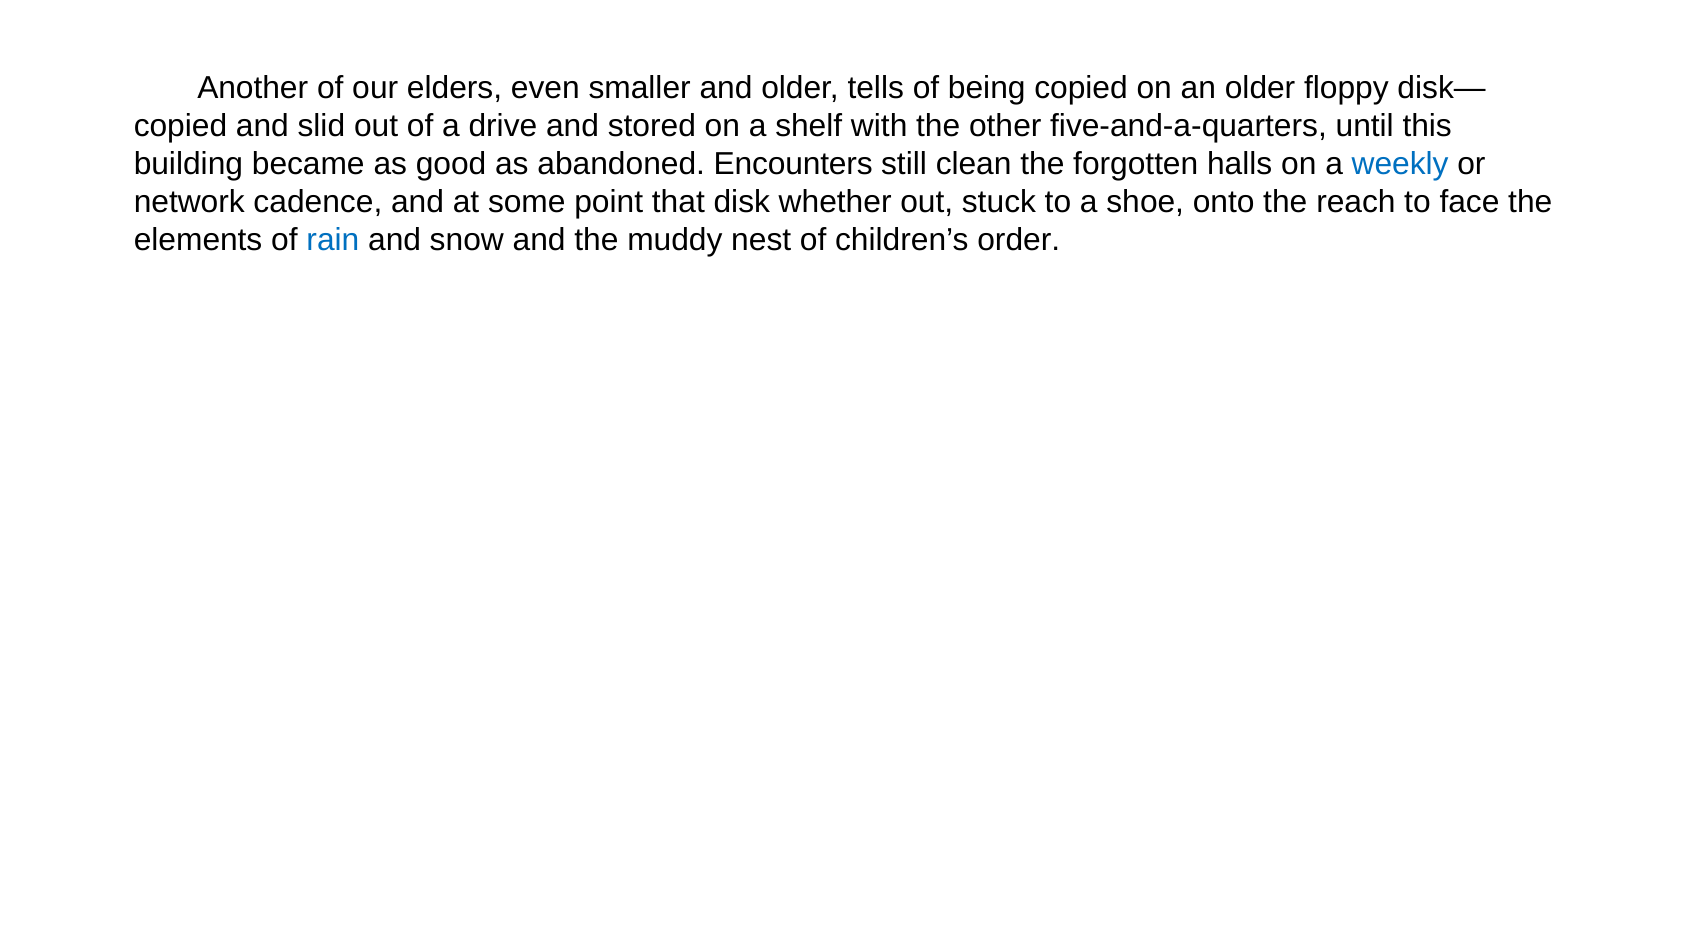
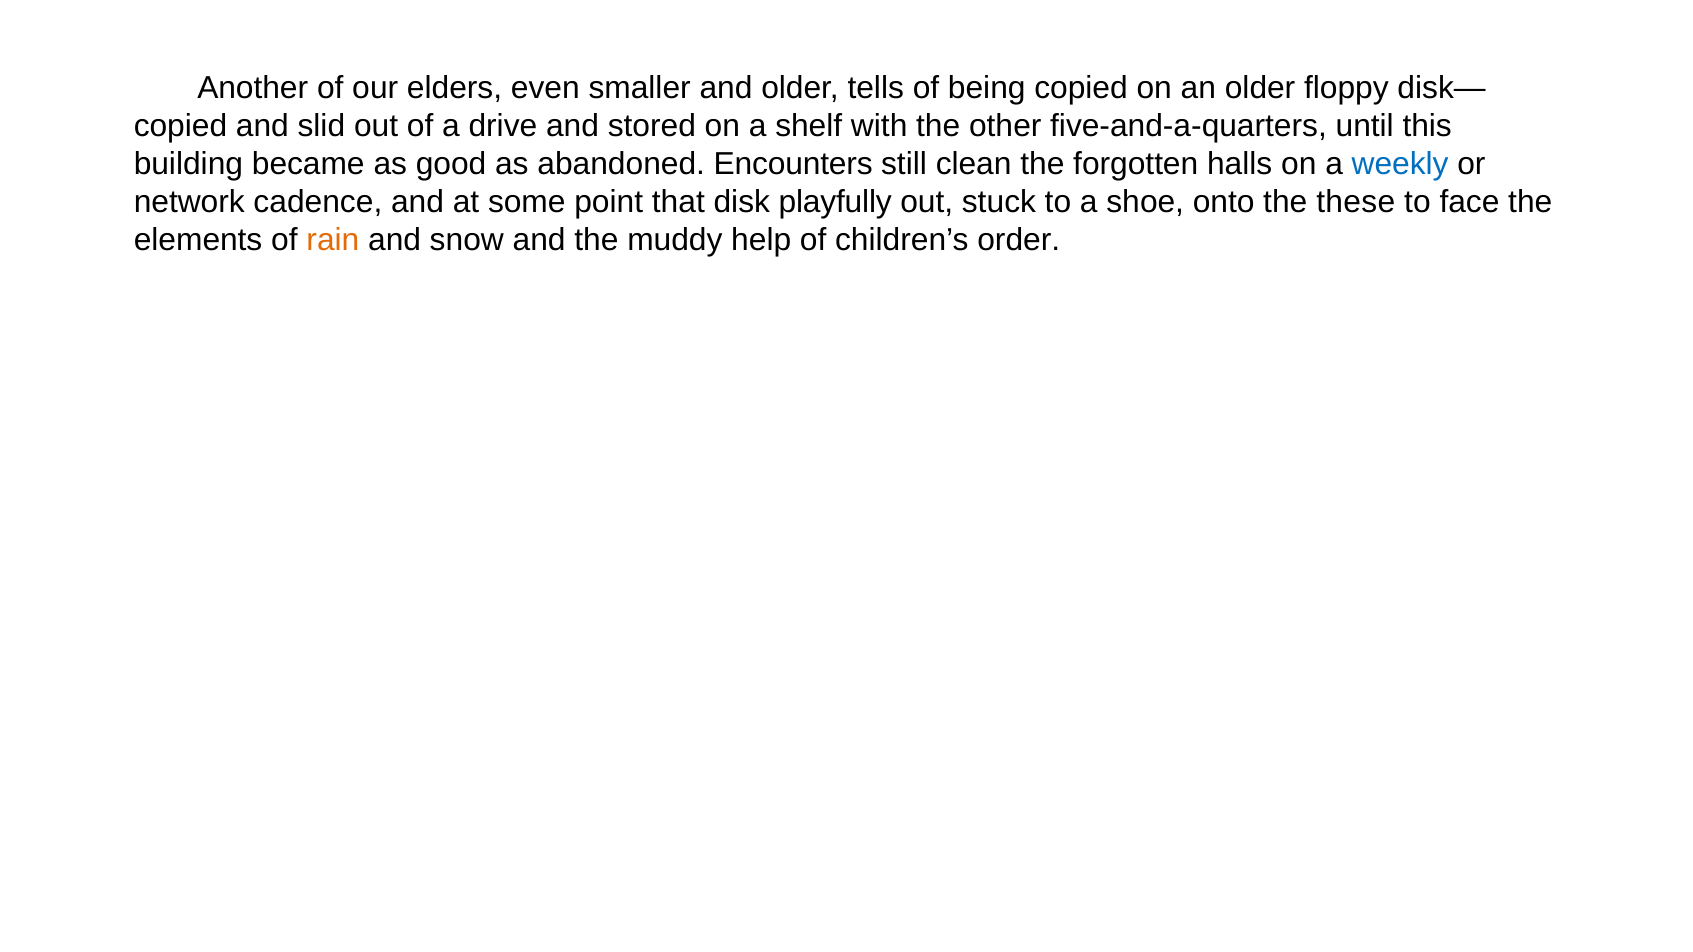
whether: whether -> playfully
reach: reach -> these
rain colour: blue -> orange
nest: nest -> help
